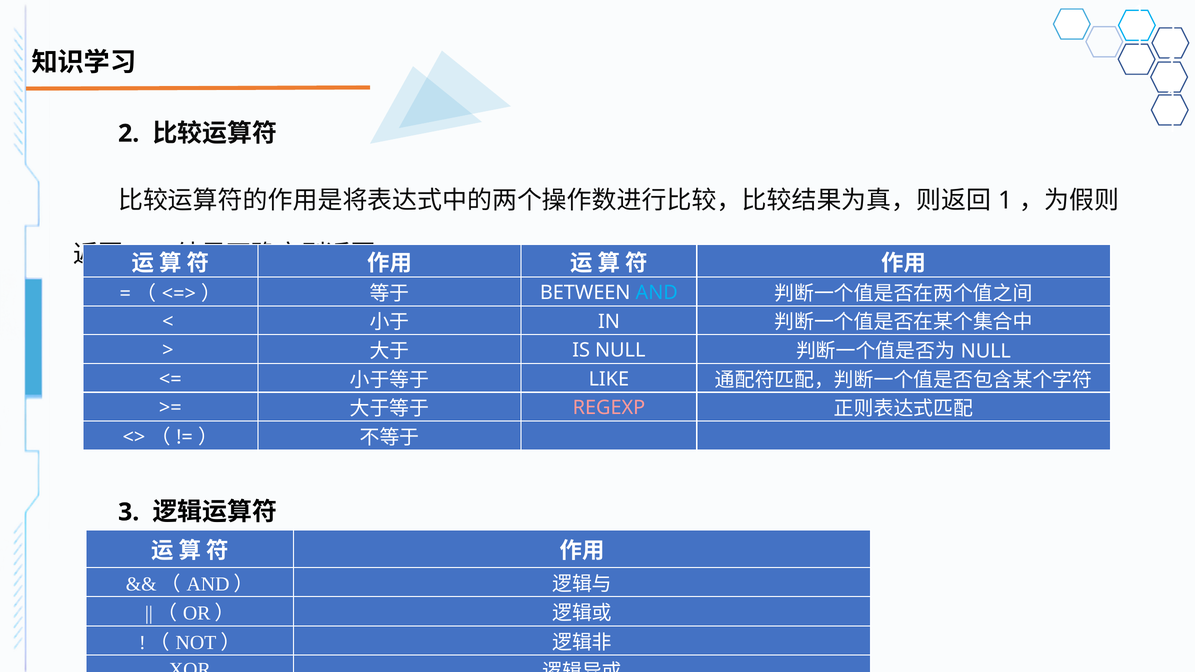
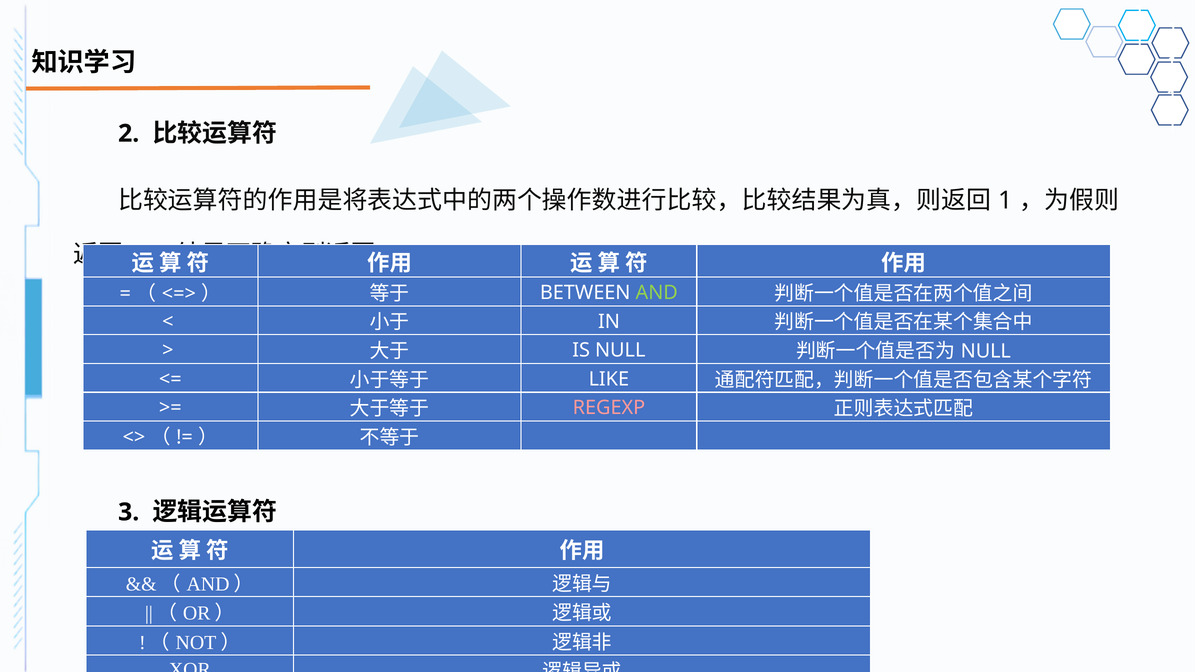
AND colour: light blue -> light green
